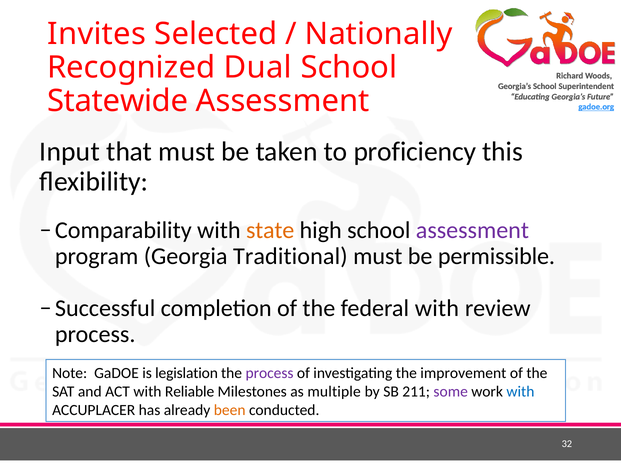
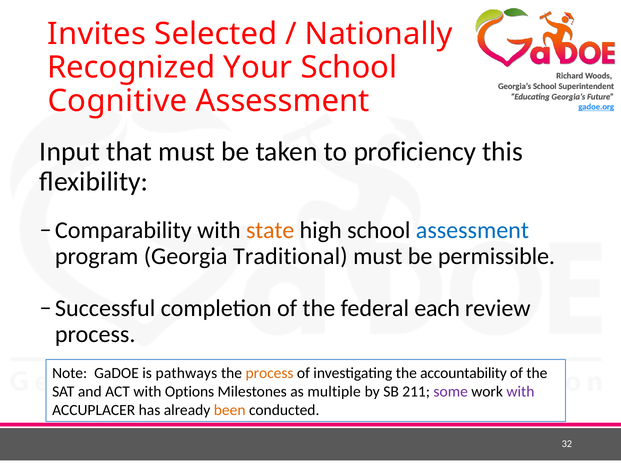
Dual: Dual -> Your
Statewide: Statewide -> Cognitive
assessment at (472, 231) colour: purple -> blue
federal with: with -> each
legislation: legislation -> pathways
process at (269, 374) colour: purple -> orange
improvement: improvement -> accountability
Reliable: Reliable -> Options
with at (520, 392) colour: blue -> purple
